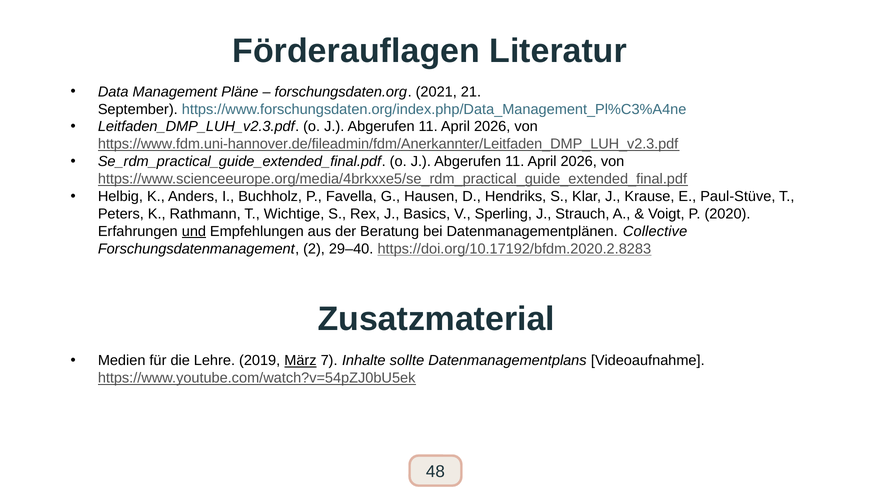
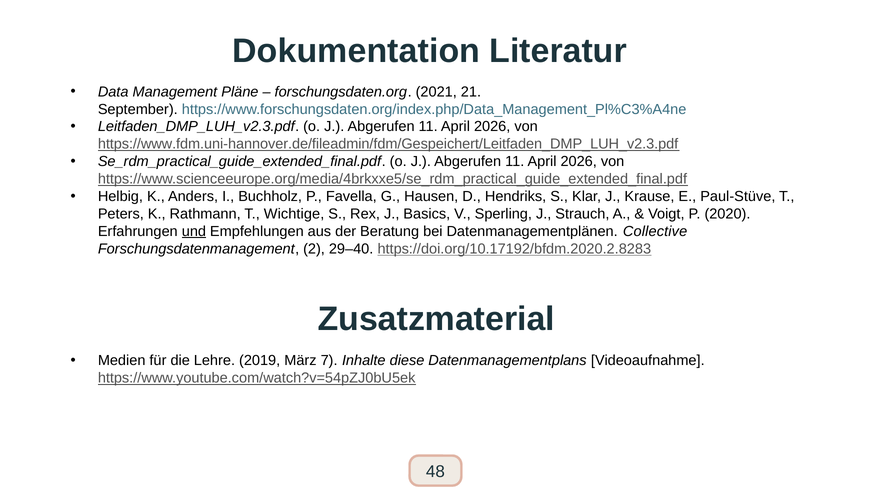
Förderauflagen: Förderauflagen -> Dokumentation
https://www.fdm.uni-hannover.de/fileadmin/fdm/Anerkannter/Leitfaden_DMP_LUH_v2.3.pdf: https://www.fdm.uni-hannover.de/fileadmin/fdm/Anerkannter/Leitfaden_DMP_LUH_v2.3.pdf -> https://www.fdm.uni-hannover.de/fileadmin/fdm/Gespeichert/Leitfaden_DMP_LUH_v2.3.pdf
März underline: present -> none
sollte: sollte -> diese
